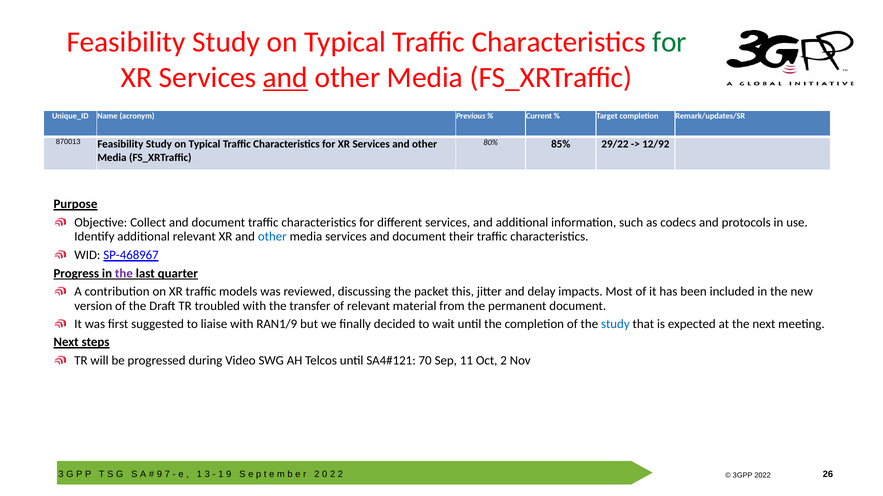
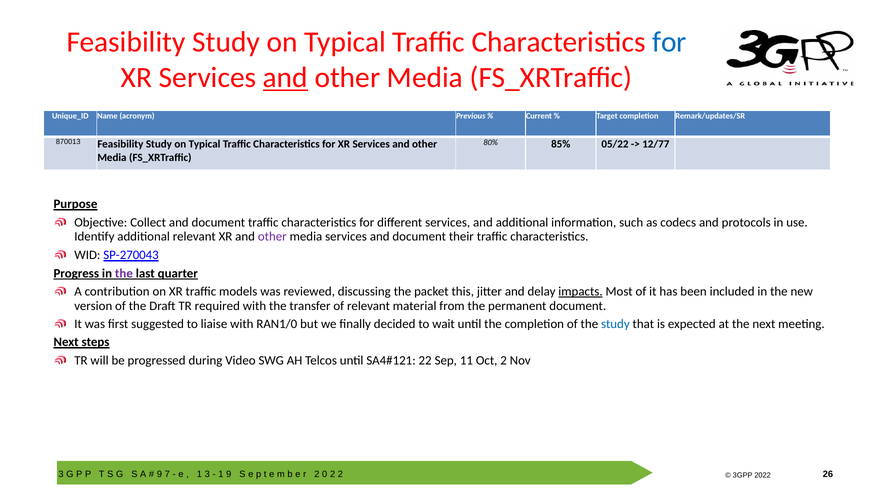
for at (670, 42) colour: green -> blue
29/22: 29/22 -> 05/22
12/92: 12/92 -> 12/77
other at (272, 237) colour: blue -> purple
SP-468967: SP-468967 -> SP-270043
impacts underline: none -> present
troubled: troubled -> required
RAN1/9: RAN1/9 -> RAN1/0
70: 70 -> 22
